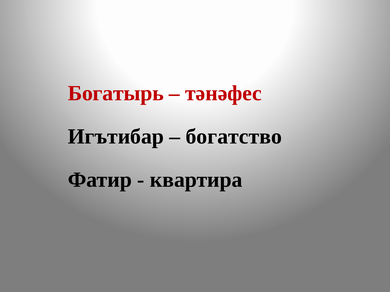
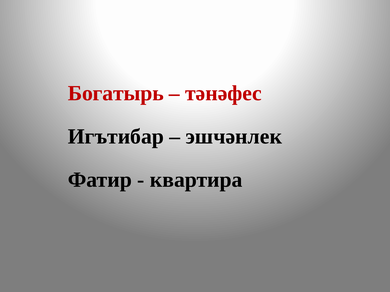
богатство: богатство -> эшчәнлек
